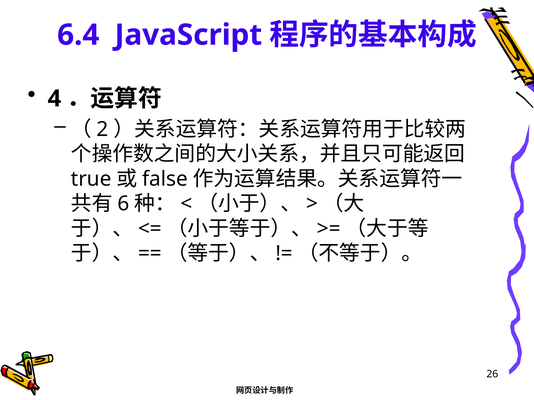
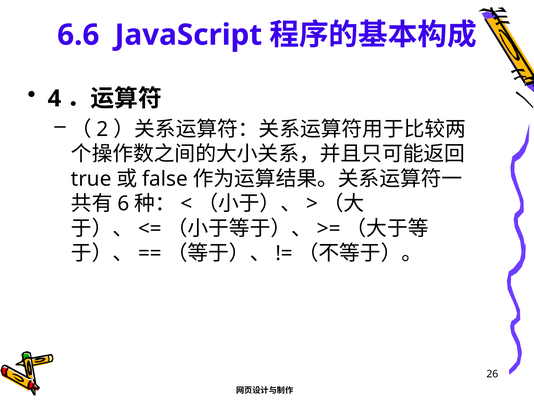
6.4: 6.4 -> 6.6
